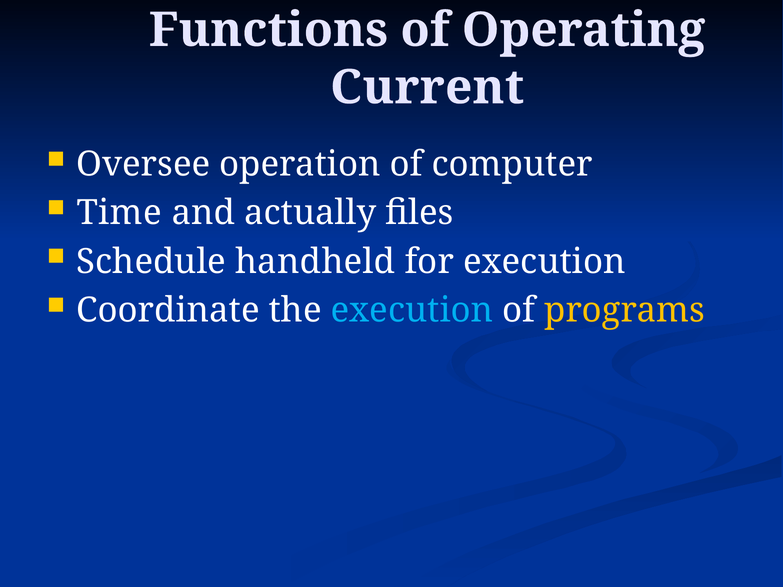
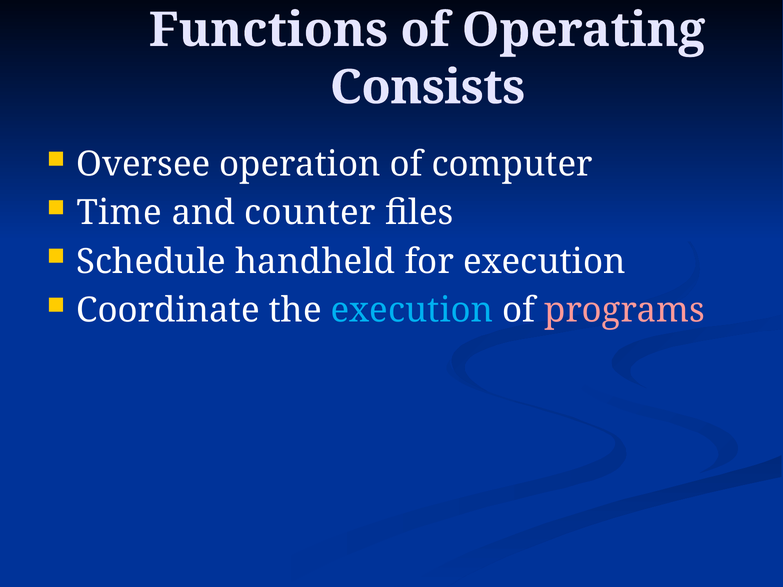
Current: Current -> Consists
actually: actually -> counter
programs colour: yellow -> pink
